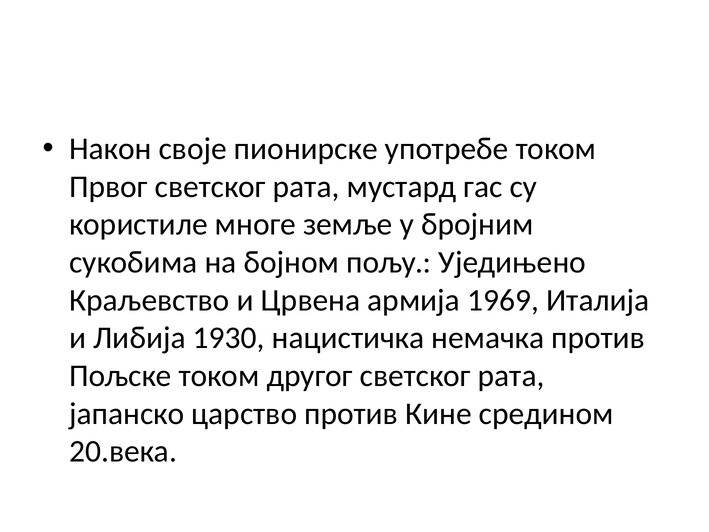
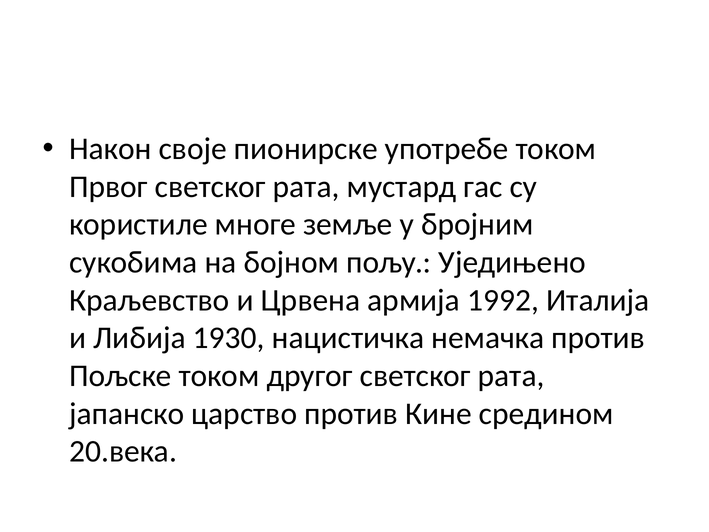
1969: 1969 -> 1992
